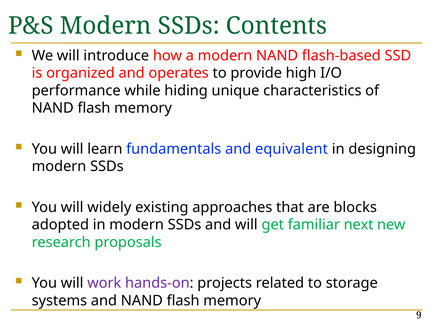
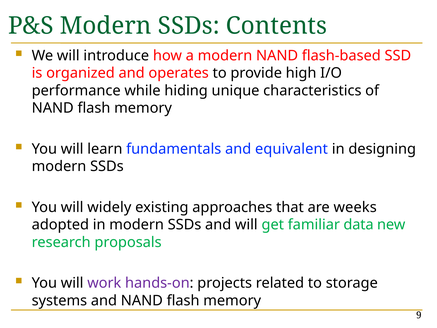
blocks: blocks -> weeks
next: next -> data
